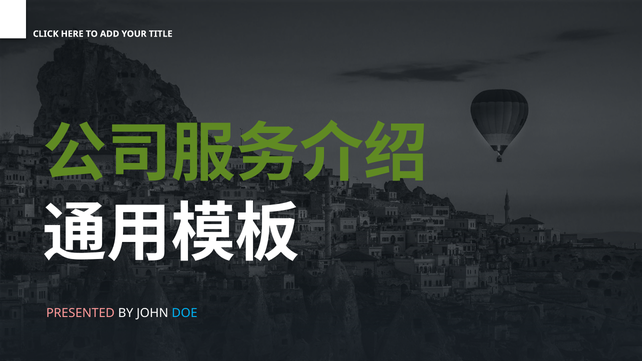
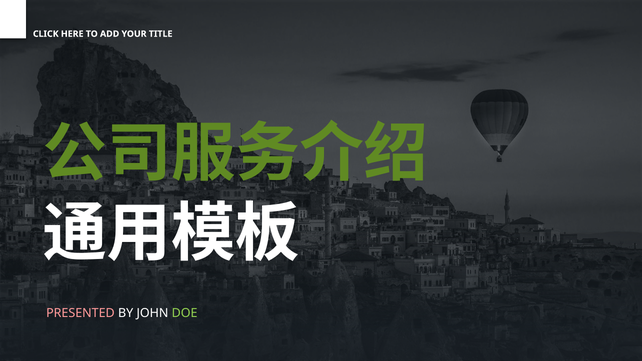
DOE colour: light blue -> light green
